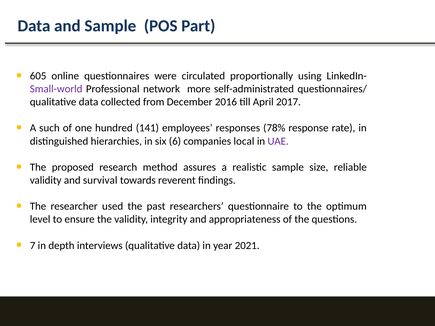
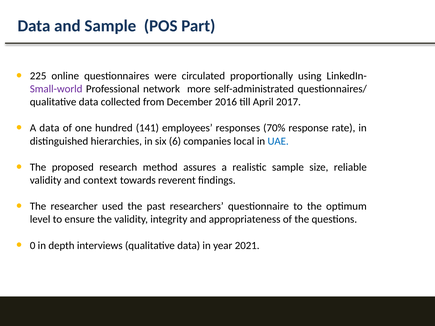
605: 605 -> 225
A such: such -> data
78%: 78% -> 70%
UAE colour: purple -> blue
survival: survival -> context
7: 7 -> 0
